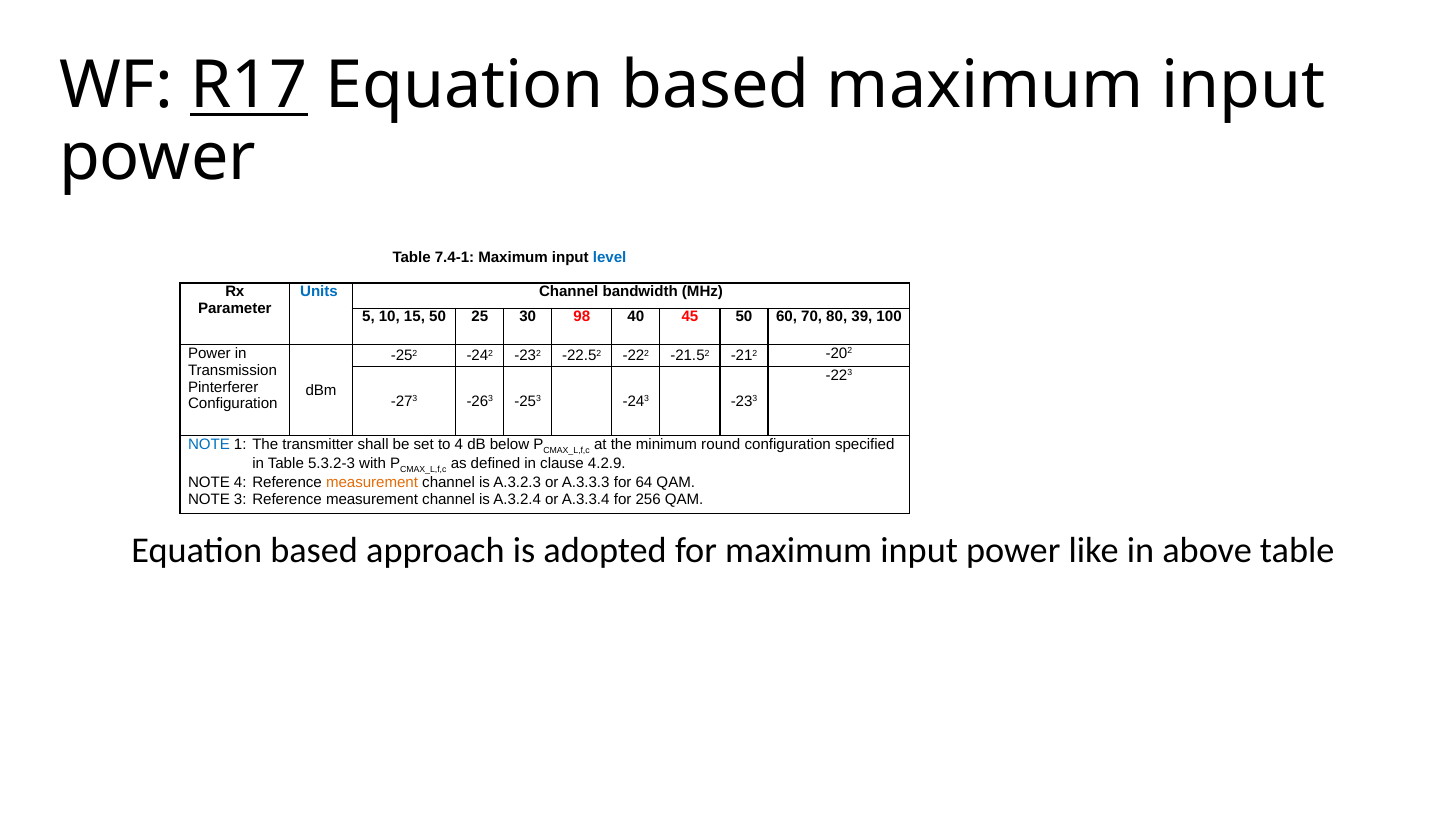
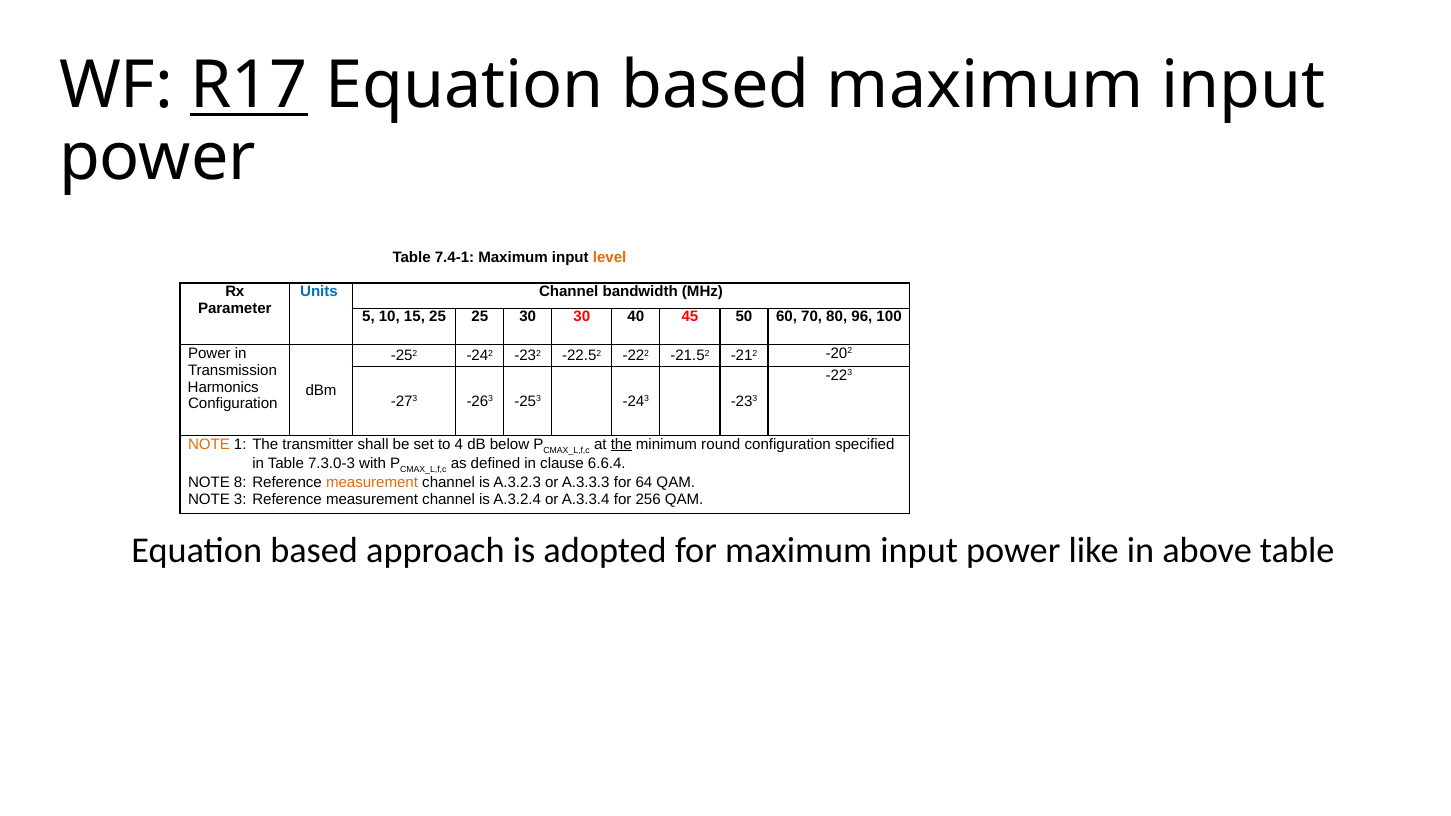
level colour: blue -> orange
15 50: 50 -> 25
30 98: 98 -> 30
39: 39 -> 96
Pinterferer: Pinterferer -> Harmonics
NOTE at (209, 444) colour: blue -> orange
the at (621, 444) underline: none -> present
5.3.2-3: 5.3.2-3 -> 7.3.0-3
4.2.9: 4.2.9 -> 6.6.4
NOTE 4: 4 -> 8
